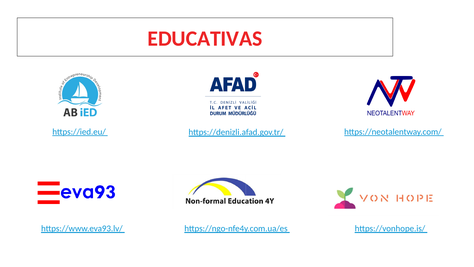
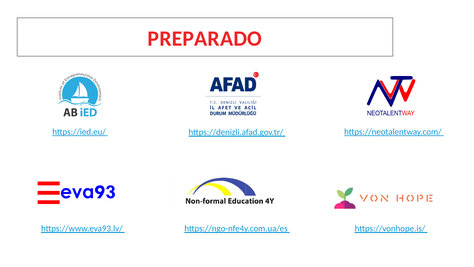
EDUCATIVAS: EDUCATIVAS -> PREPARADO
